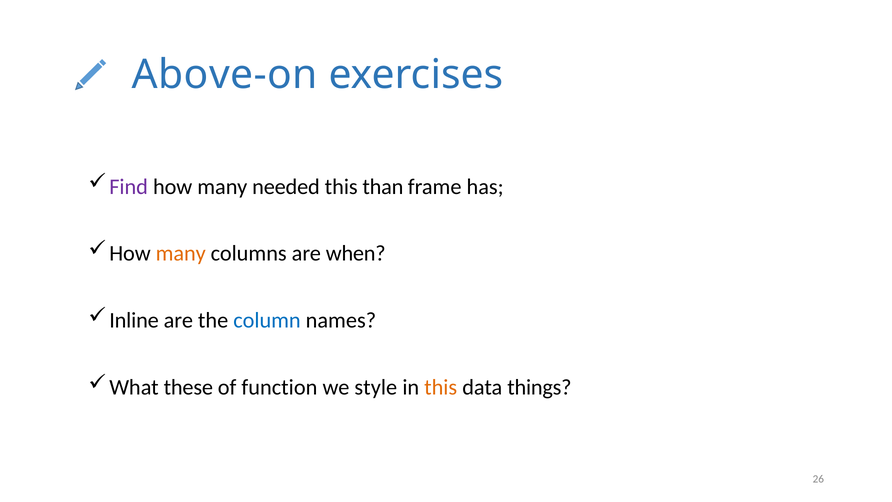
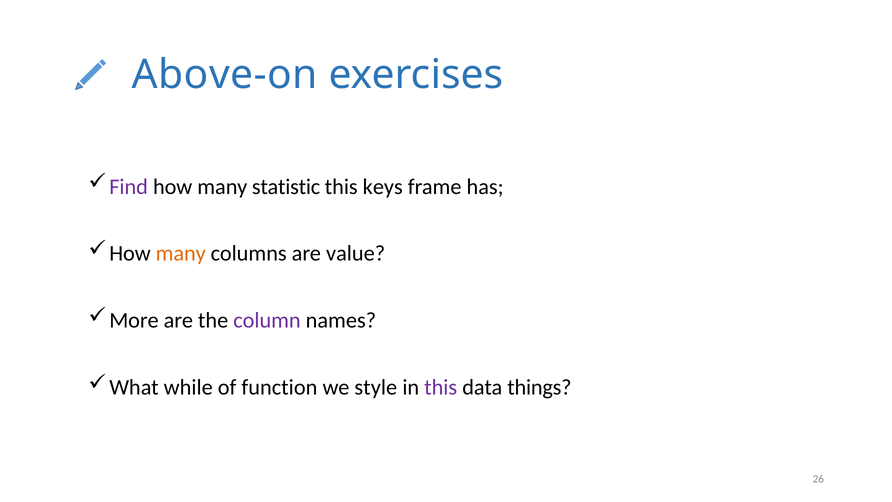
needed: needed -> statistic
than: than -> keys
when: when -> value
Inline: Inline -> More
column colour: blue -> purple
these: these -> while
this at (441, 387) colour: orange -> purple
